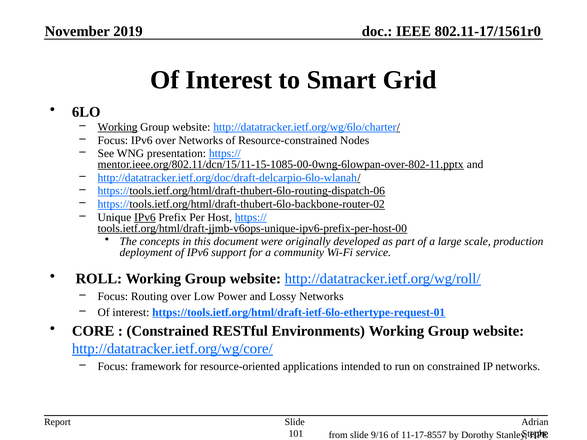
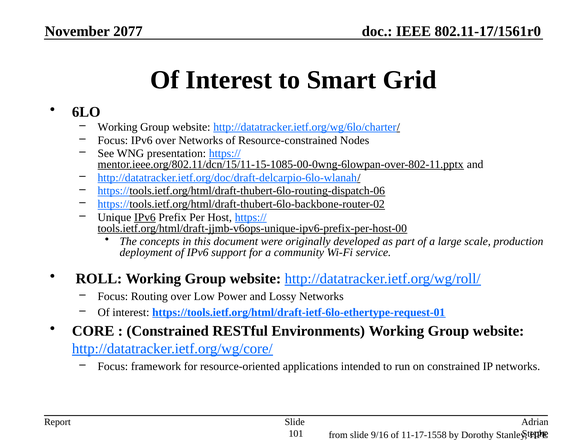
2019: 2019 -> 2077
Working at (118, 127) underline: present -> none
11-17-8557: 11-17-8557 -> 11-17-1558
